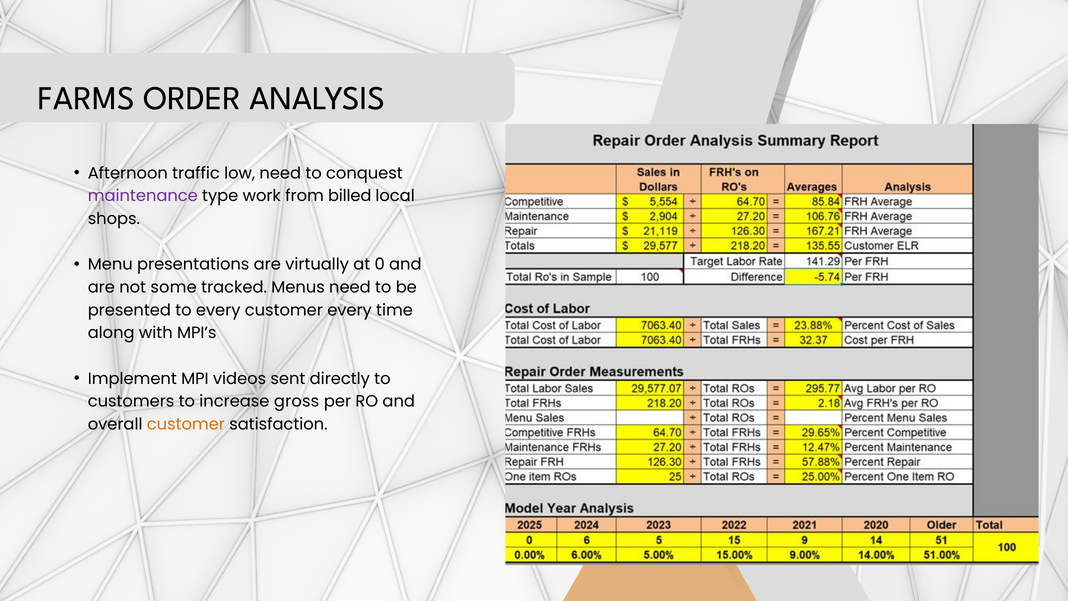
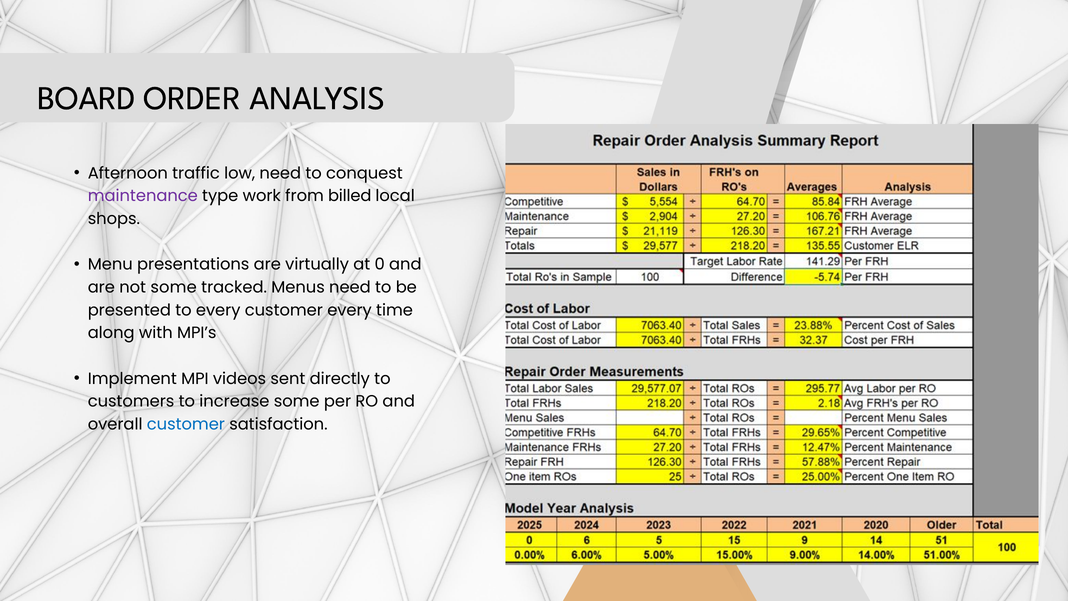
FARMS: FARMS -> BOARD
increase gross: gross -> some
customer at (186, 424) colour: orange -> blue
